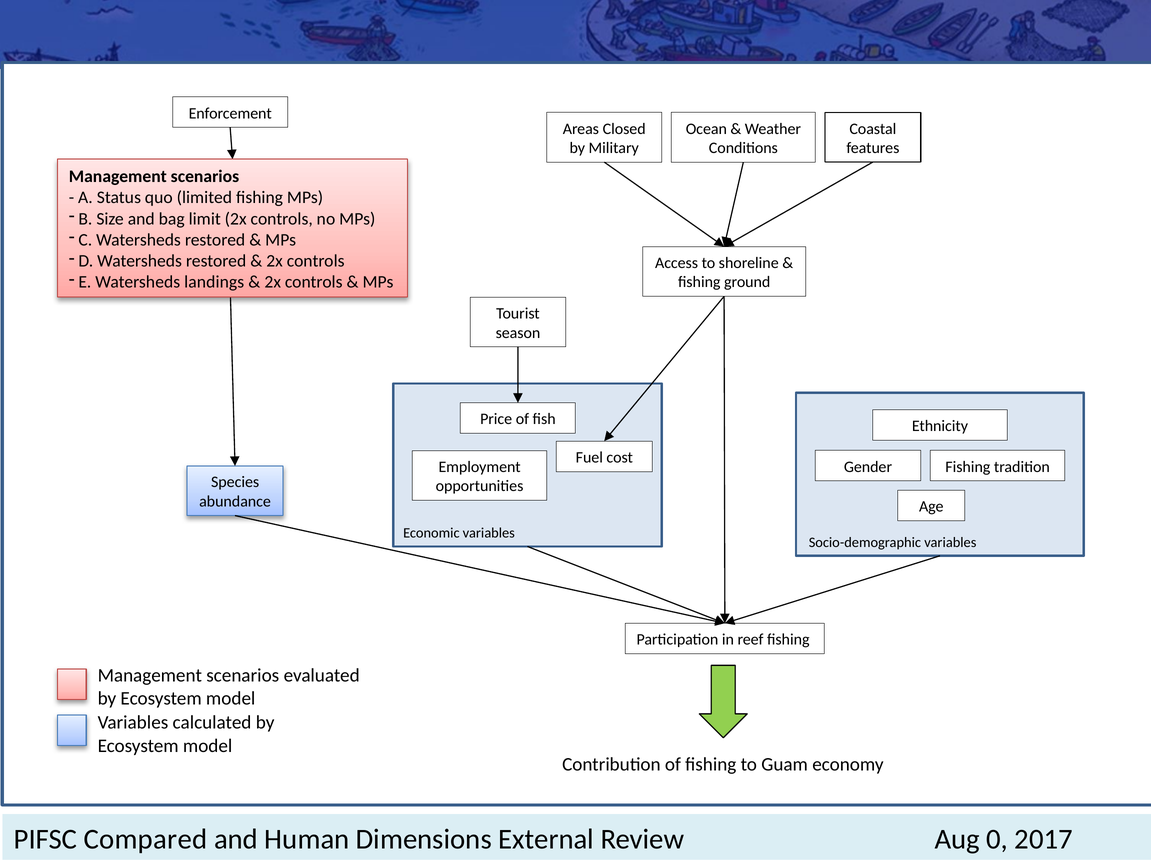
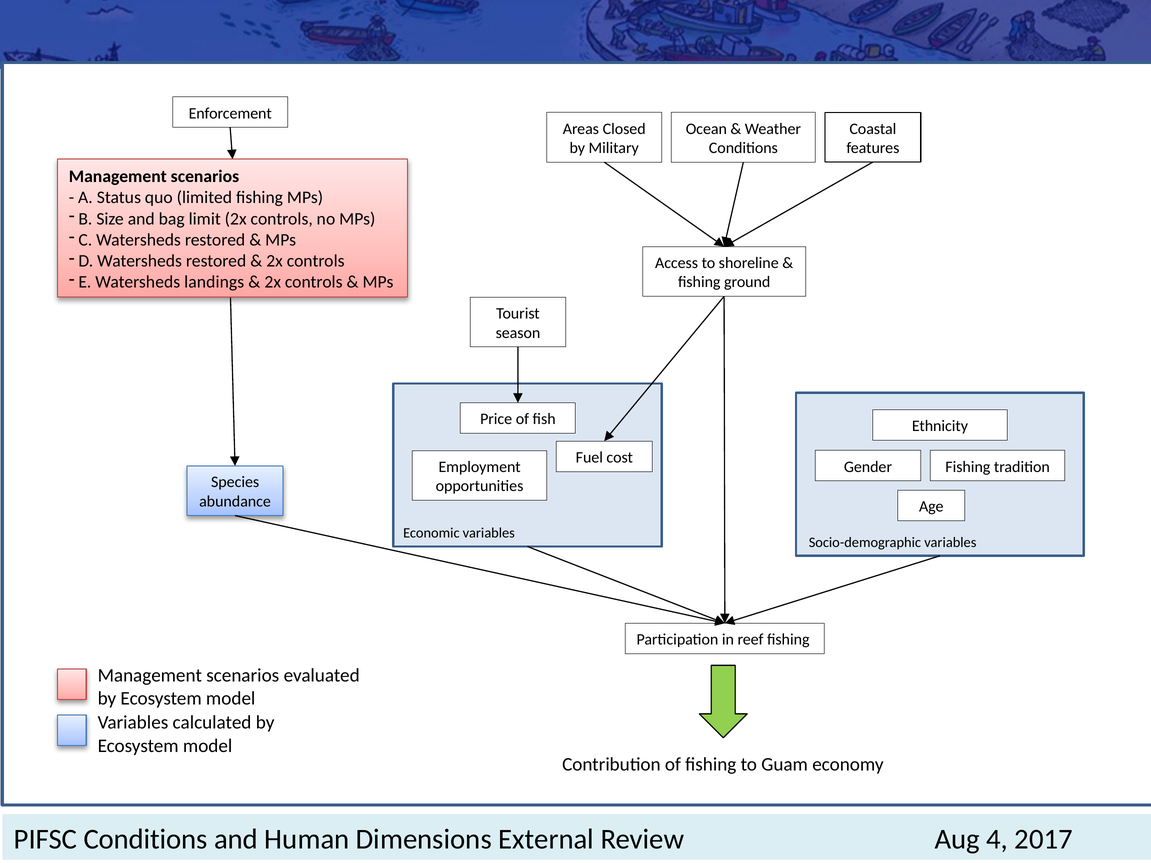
PIFSC Compared: Compared -> Conditions
0: 0 -> 4
